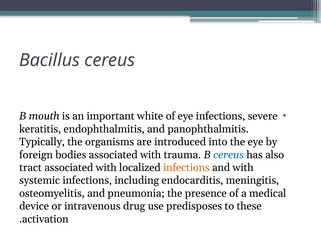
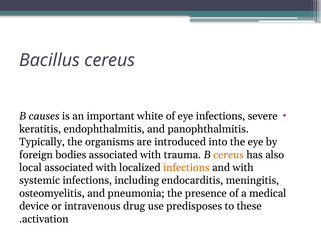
mouth: mouth -> causes
cereus at (229, 155) colour: blue -> orange
tract: tract -> local
